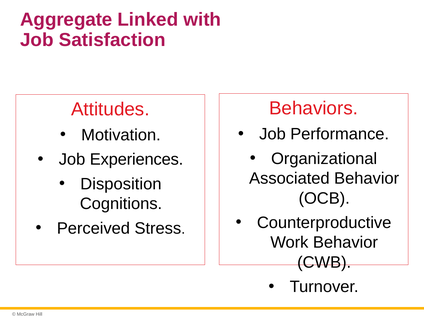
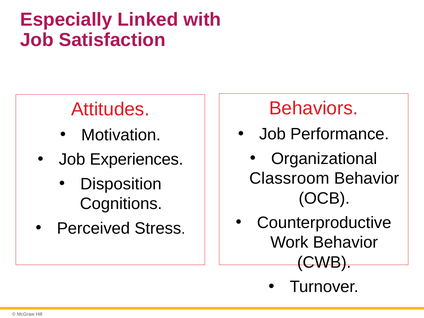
Aggregate: Aggregate -> Especially
Associated: Associated -> Classroom
